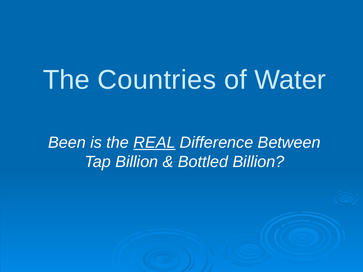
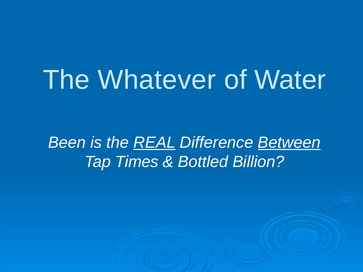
Countries: Countries -> Whatever
Between underline: none -> present
Tap Billion: Billion -> Times
